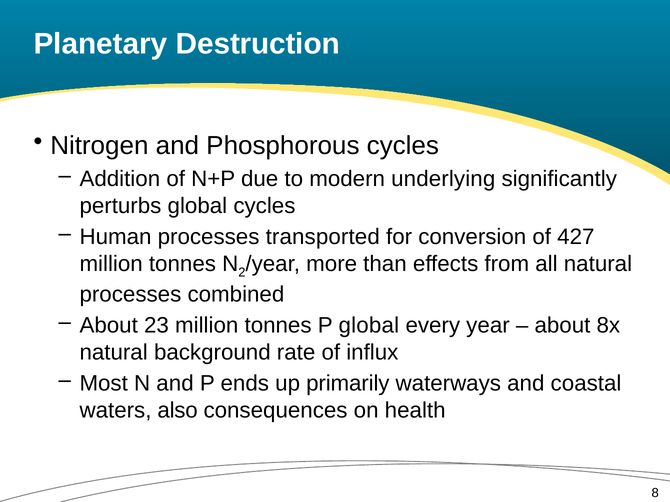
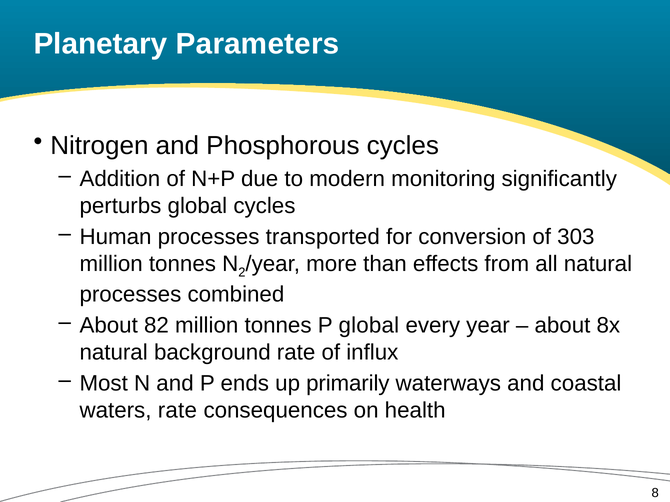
Destruction: Destruction -> Parameters
underlying: underlying -> monitoring
427: 427 -> 303
23: 23 -> 82
waters also: also -> rate
